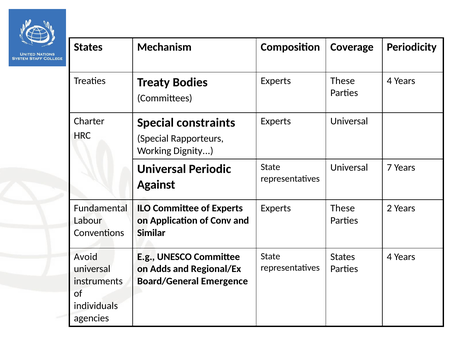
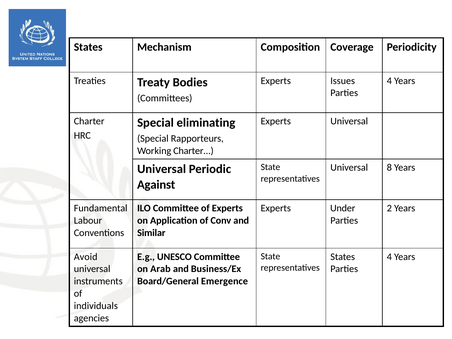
These at (343, 81): These -> Issues
constraints: constraints -> eliminating
Working Dignity: Dignity -> Charter
7: 7 -> 8
These at (343, 208): These -> Under
Adds: Adds -> Arab
Regional/Ex: Regional/Ex -> Business/Ex
